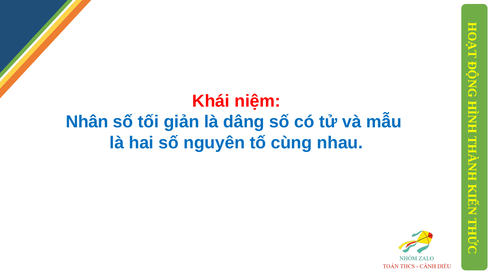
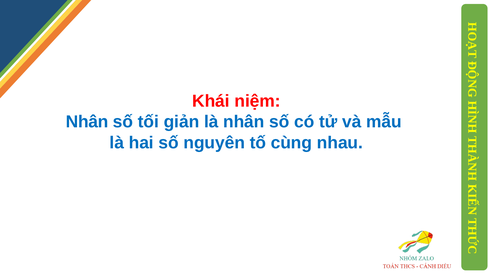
là dâng: dâng -> nhân
